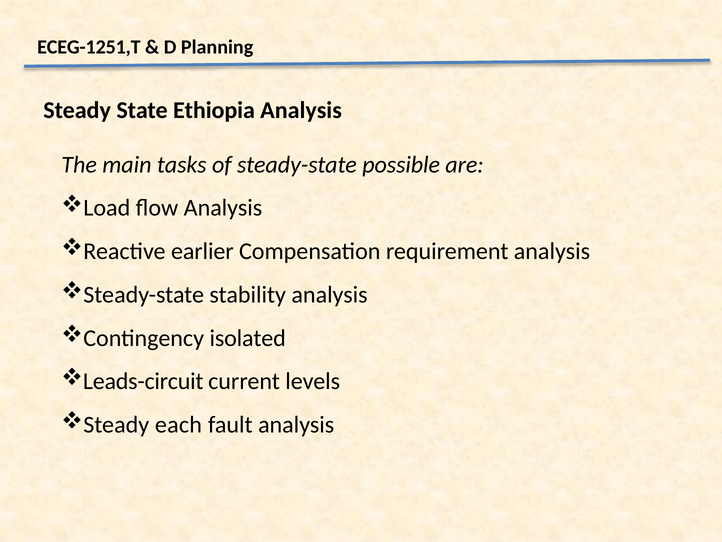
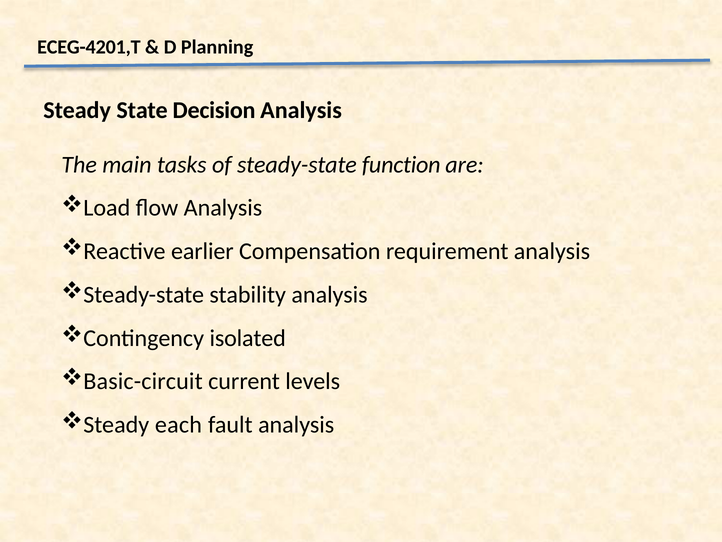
ECEG-1251,T: ECEG-1251,T -> ECEG-4201,T
Ethiopia: Ethiopia -> Decision
possible: possible -> function
Leads-circuit: Leads-circuit -> Basic-circuit
